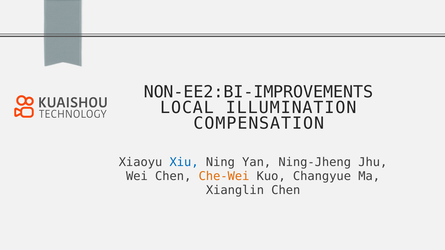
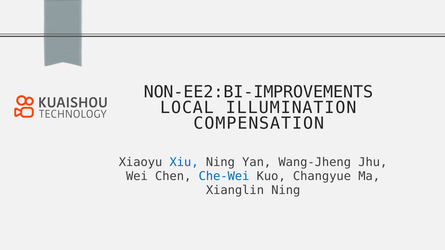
Ning-Jheng: Ning-Jheng -> Wang-Jheng
Che-Wei colour: orange -> blue
Xianglin Chen: Chen -> Ning
